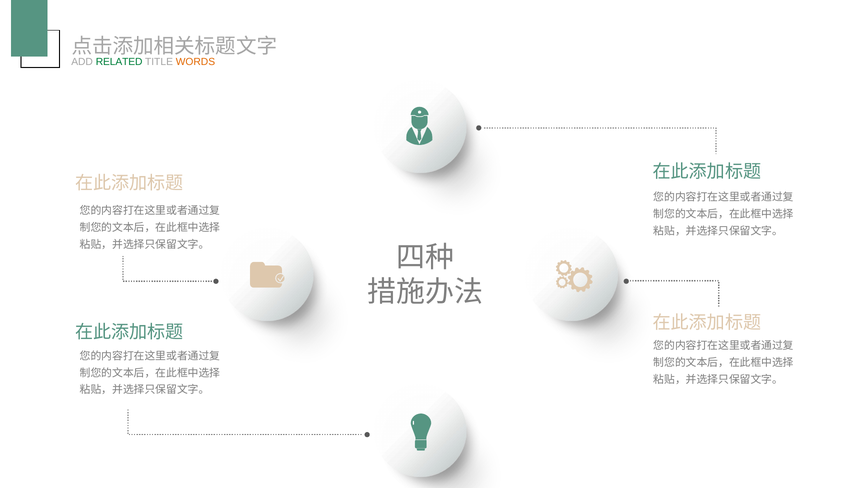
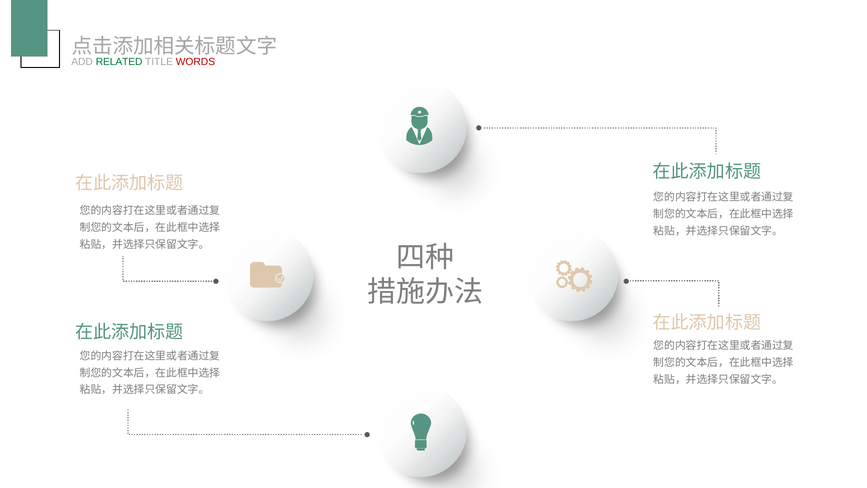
WORDS colour: orange -> red
